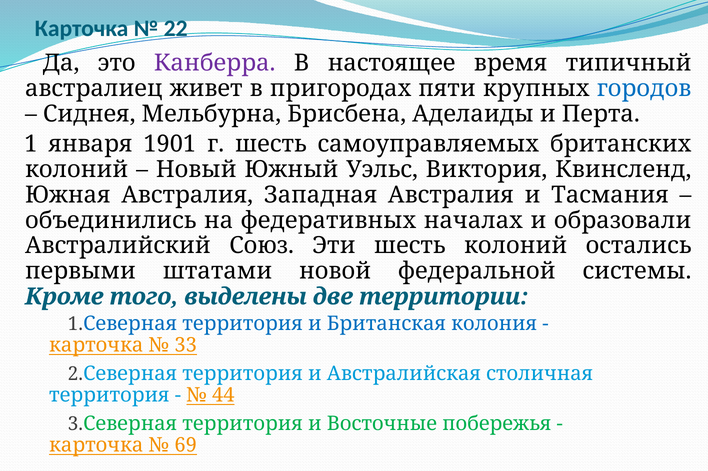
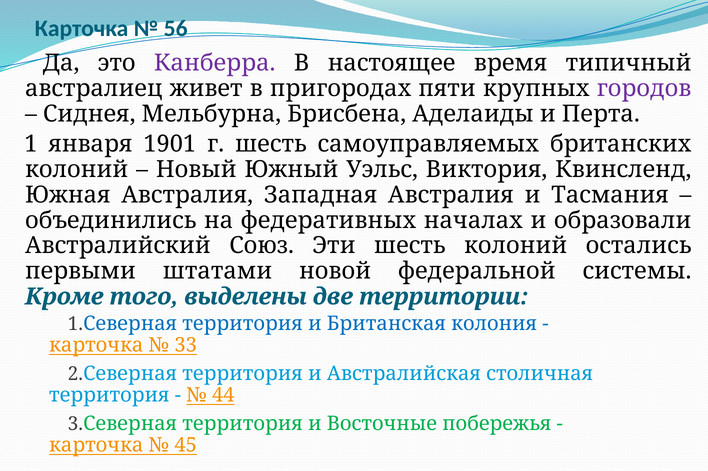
22: 22 -> 56
городов colour: blue -> purple
69: 69 -> 45
